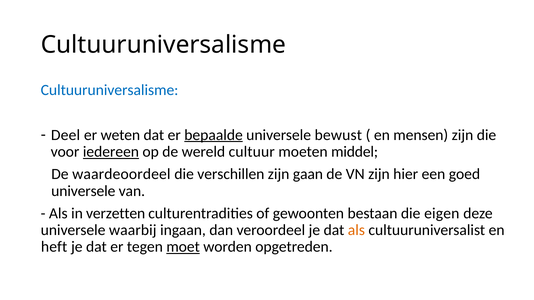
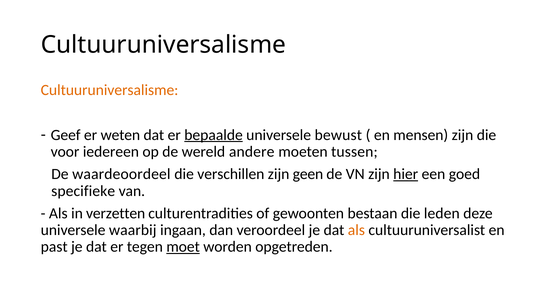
Cultuuruniversalisme at (110, 90) colour: blue -> orange
Deel: Deel -> Geef
iedereen underline: present -> none
cultuur: cultuur -> andere
middel: middel -> tussen
gaan: gaan -> geen
hier underline: none -> present
universele at (83, 191): universele -> specifieke
eigen: eigen -> leden
heft: heft -> past
